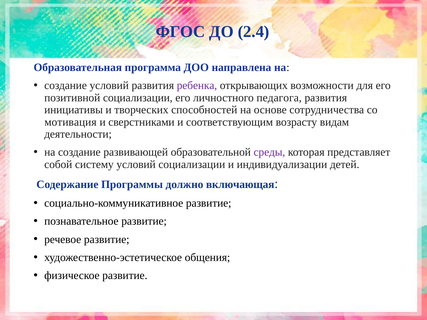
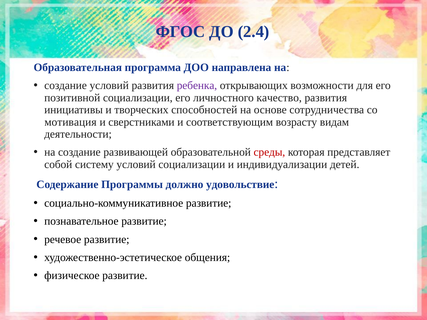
педагога: педагога -> качество
среды colour: purple -> red
включающая: включающая -> удовольствие
